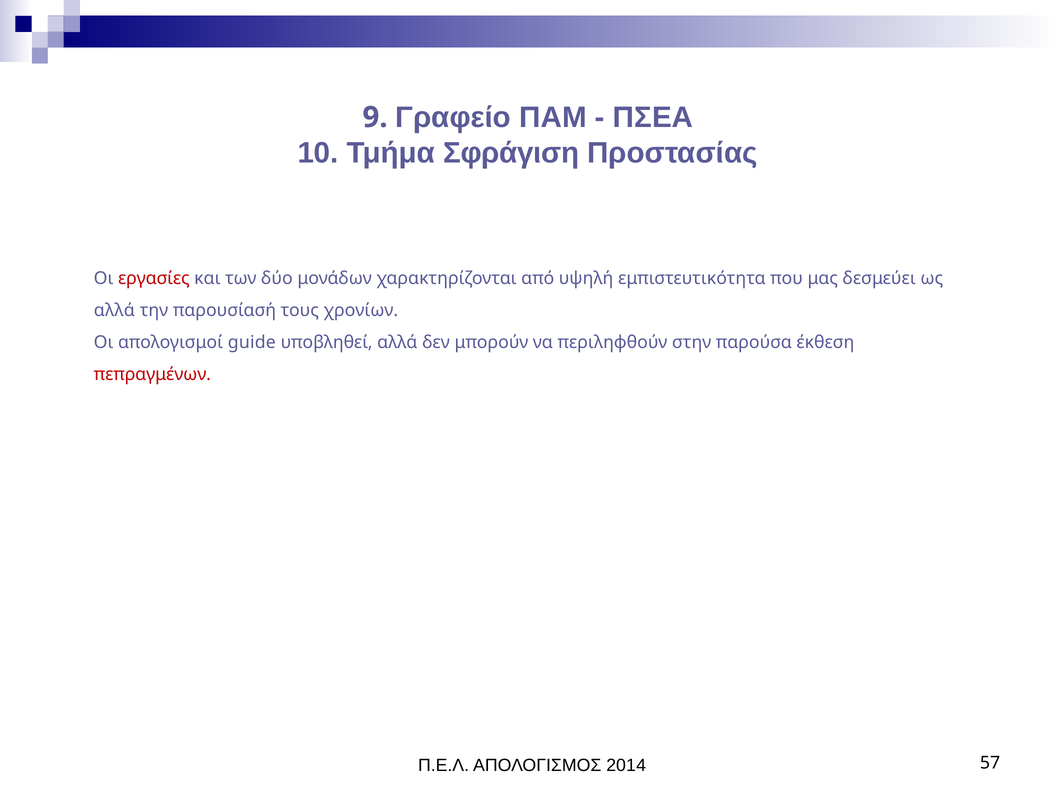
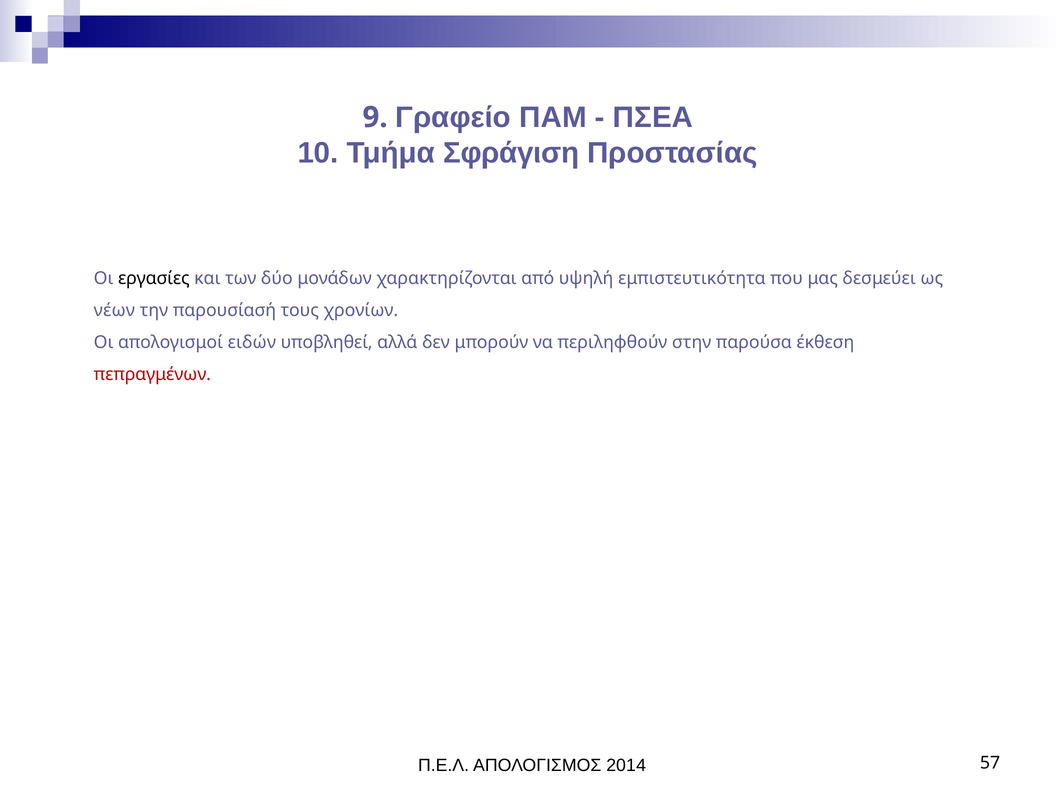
εργασίες colour: red -> black
αλλά at (114, 310): αλλά -> νέων
guide: guide -> ειδών
